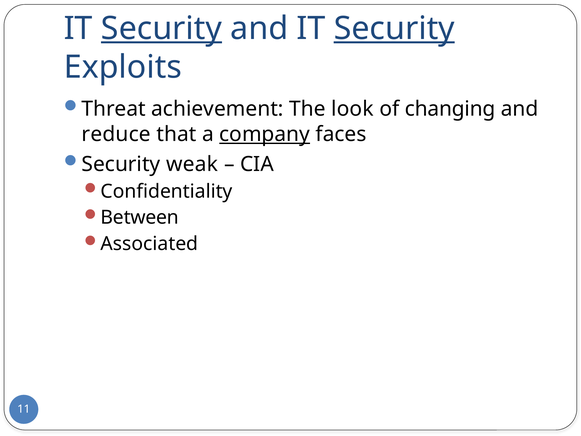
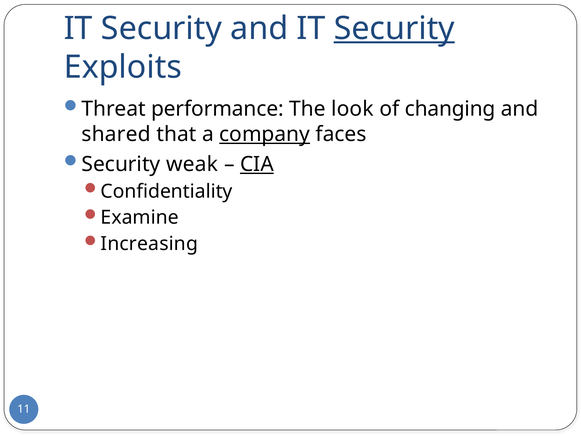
Security at (161, 28) underline: present -> none
achievement: achievement -> performance
reduce: reduce -> shared
CIA underline: none -> present
Between: Between -> Examine
Associated: Associated -> Increasing
